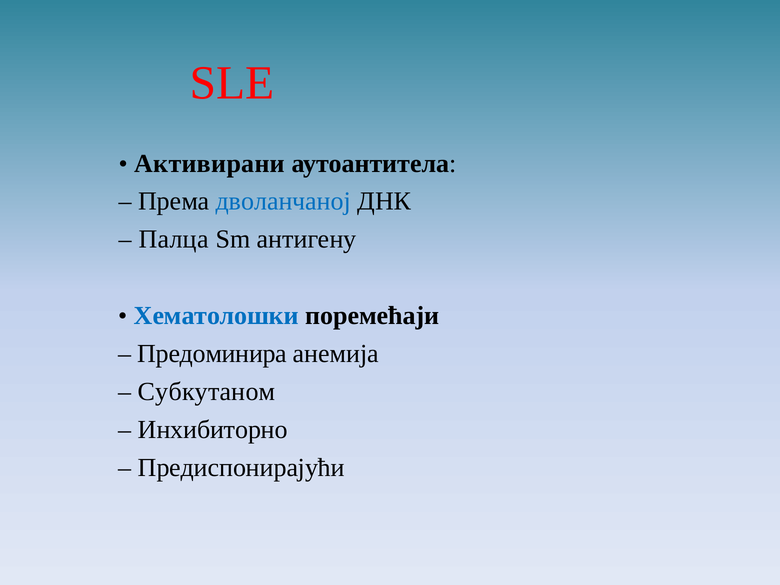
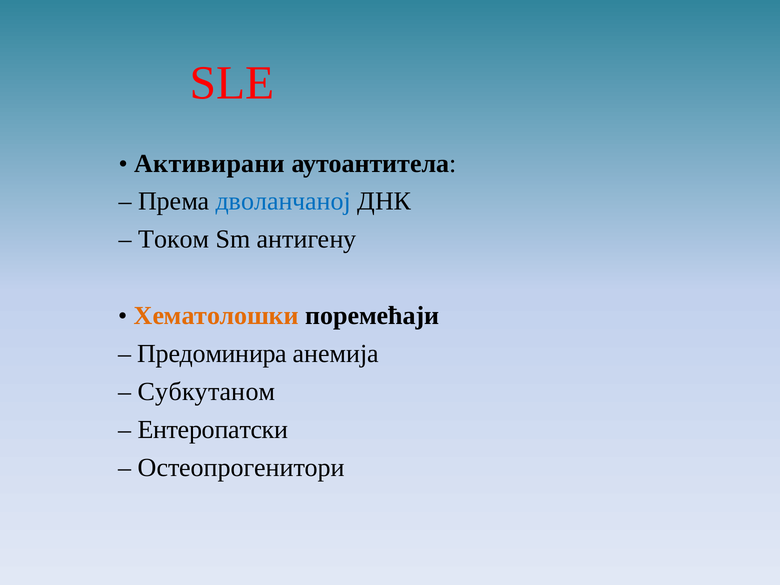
Палца: Палца -> Током
Хематолошки colour: blue -> orange
Инхибиторно: Инхибиторно -> Ентеропатски
Предиспонирајући: Предиспонирајући -> Остеопрогенитори
